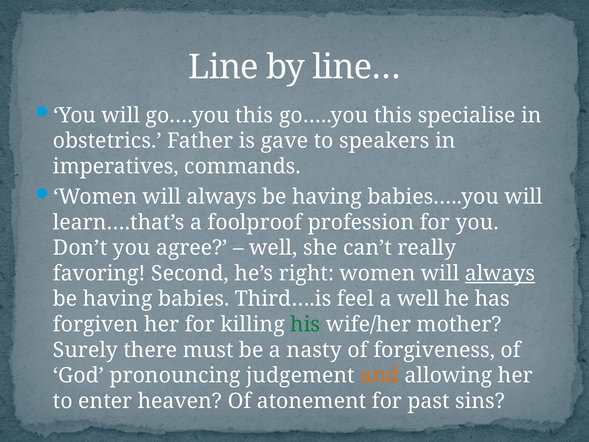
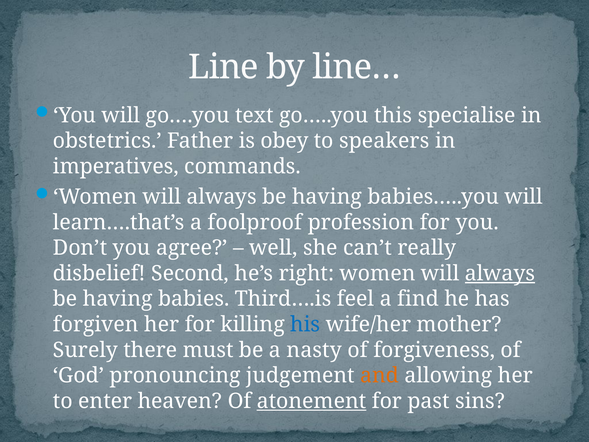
go….you this: this -> text
gave: gave -> obey
favoring: favoring -> disbelief
a well: well -> find
his colour: green -> blue
atonement underline: none -> present
